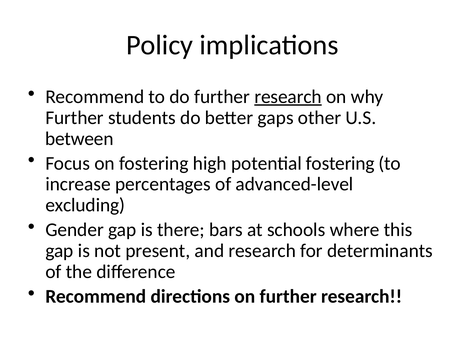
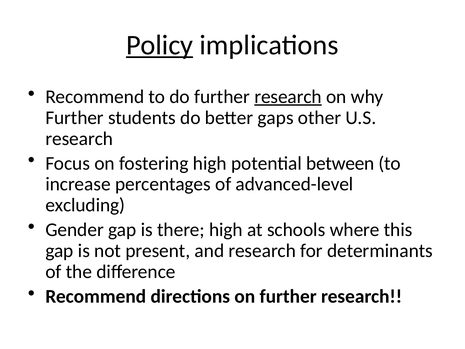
Policy underline: none -> present
between at (79, 139): between -> research
potential fostering: fostering -> between
there bars: bars -> high
